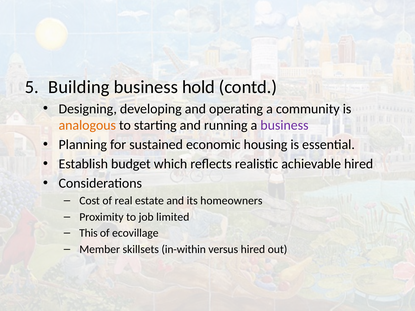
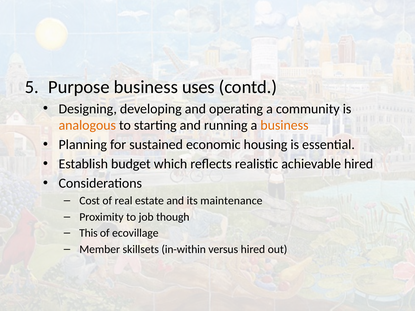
Building: Building -> Purpose
hold: hold -> uses
business at (284, 125) colour: purple -> orange
homeowners: homeowners -> maintenance
limited: limited -> though
